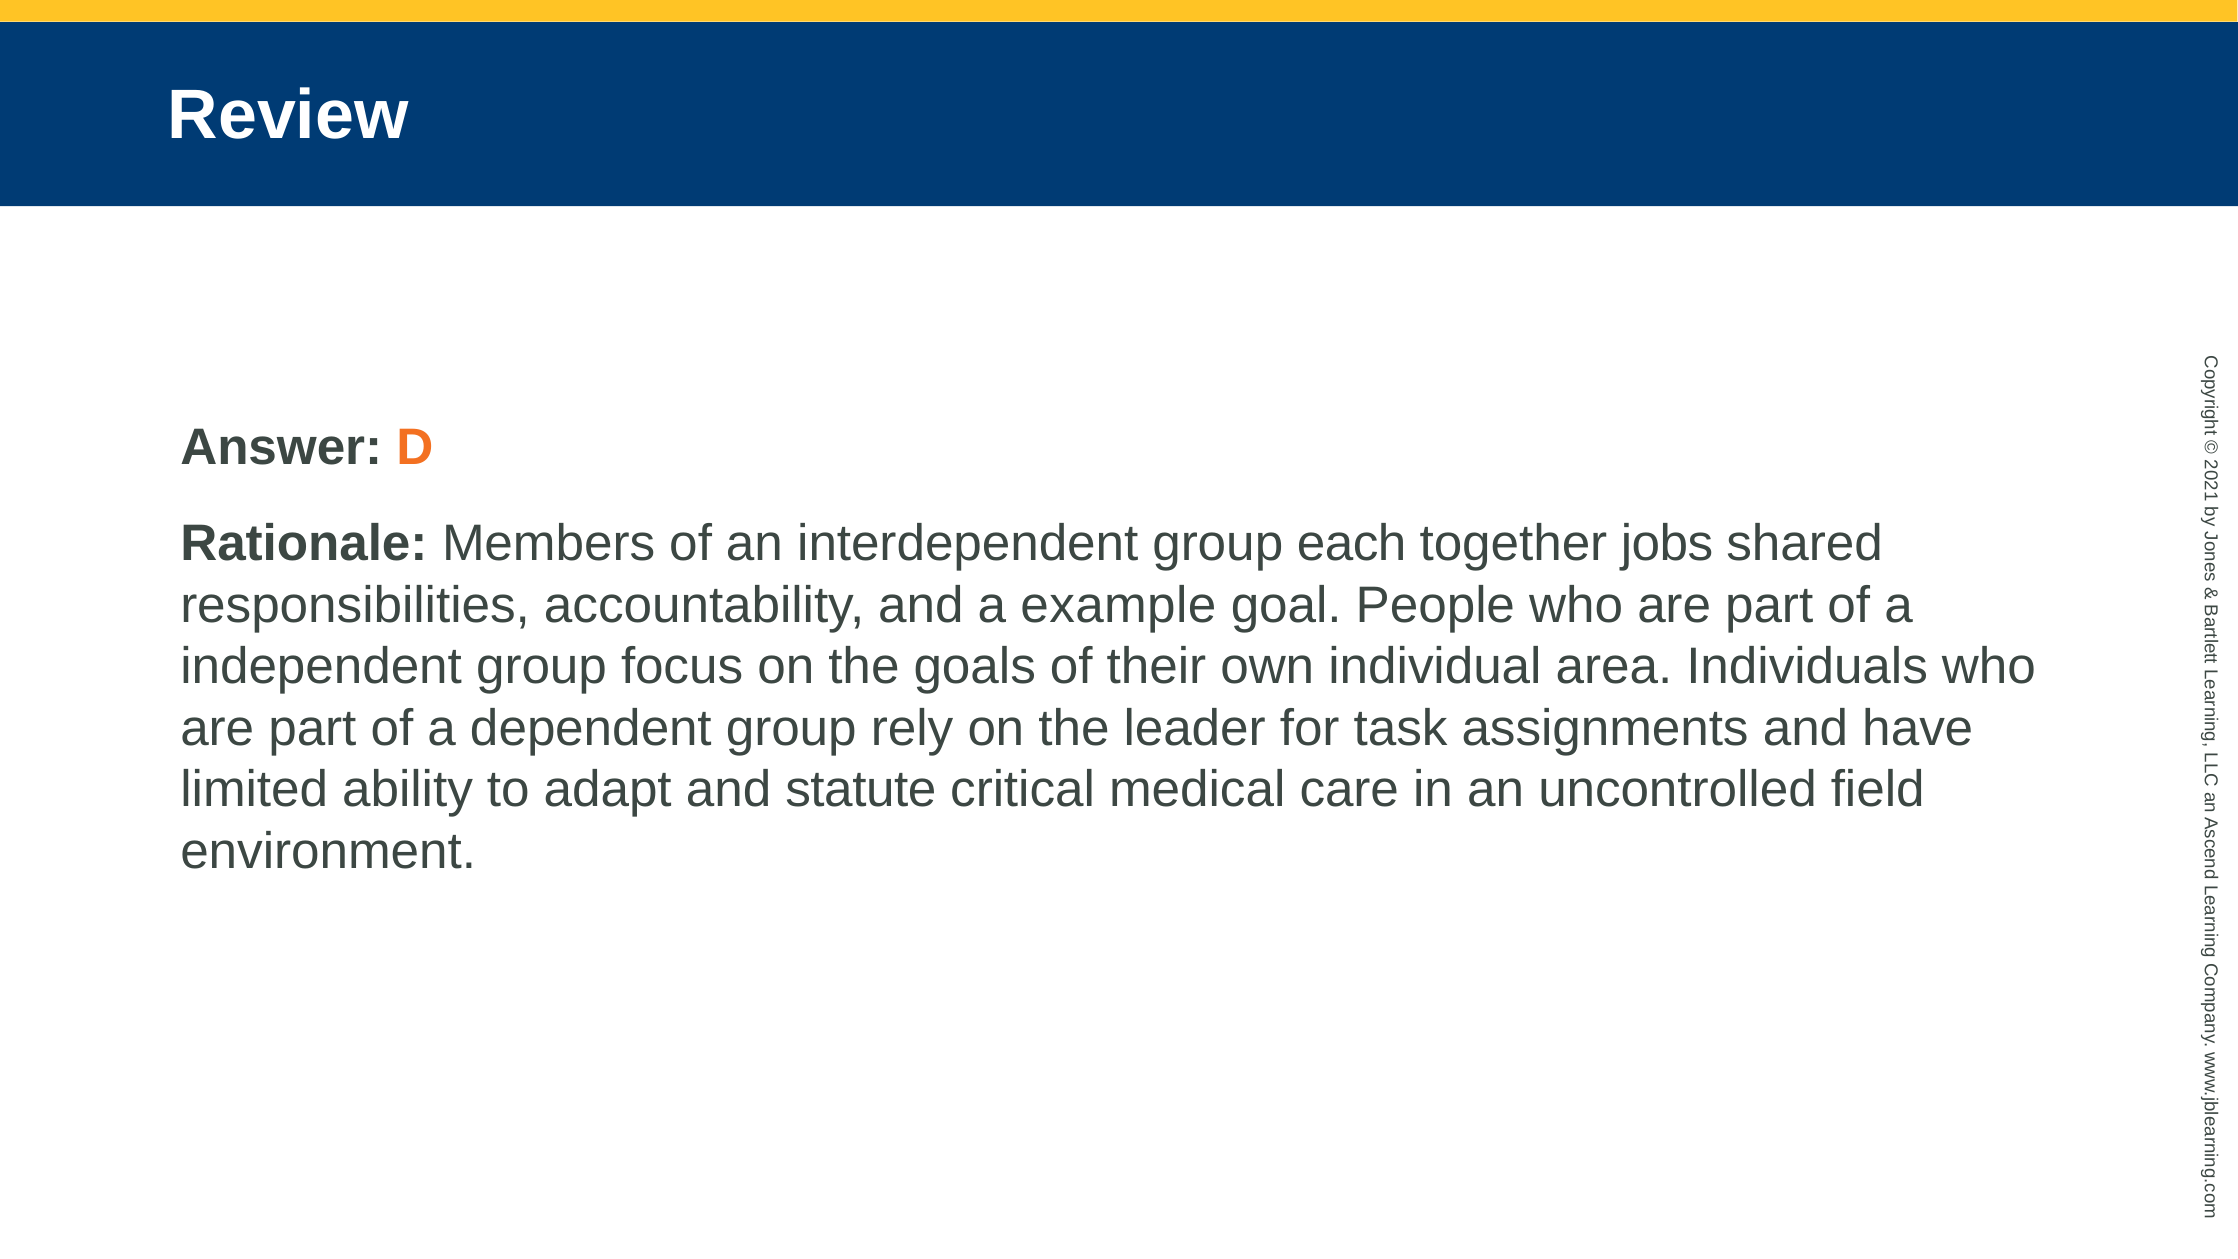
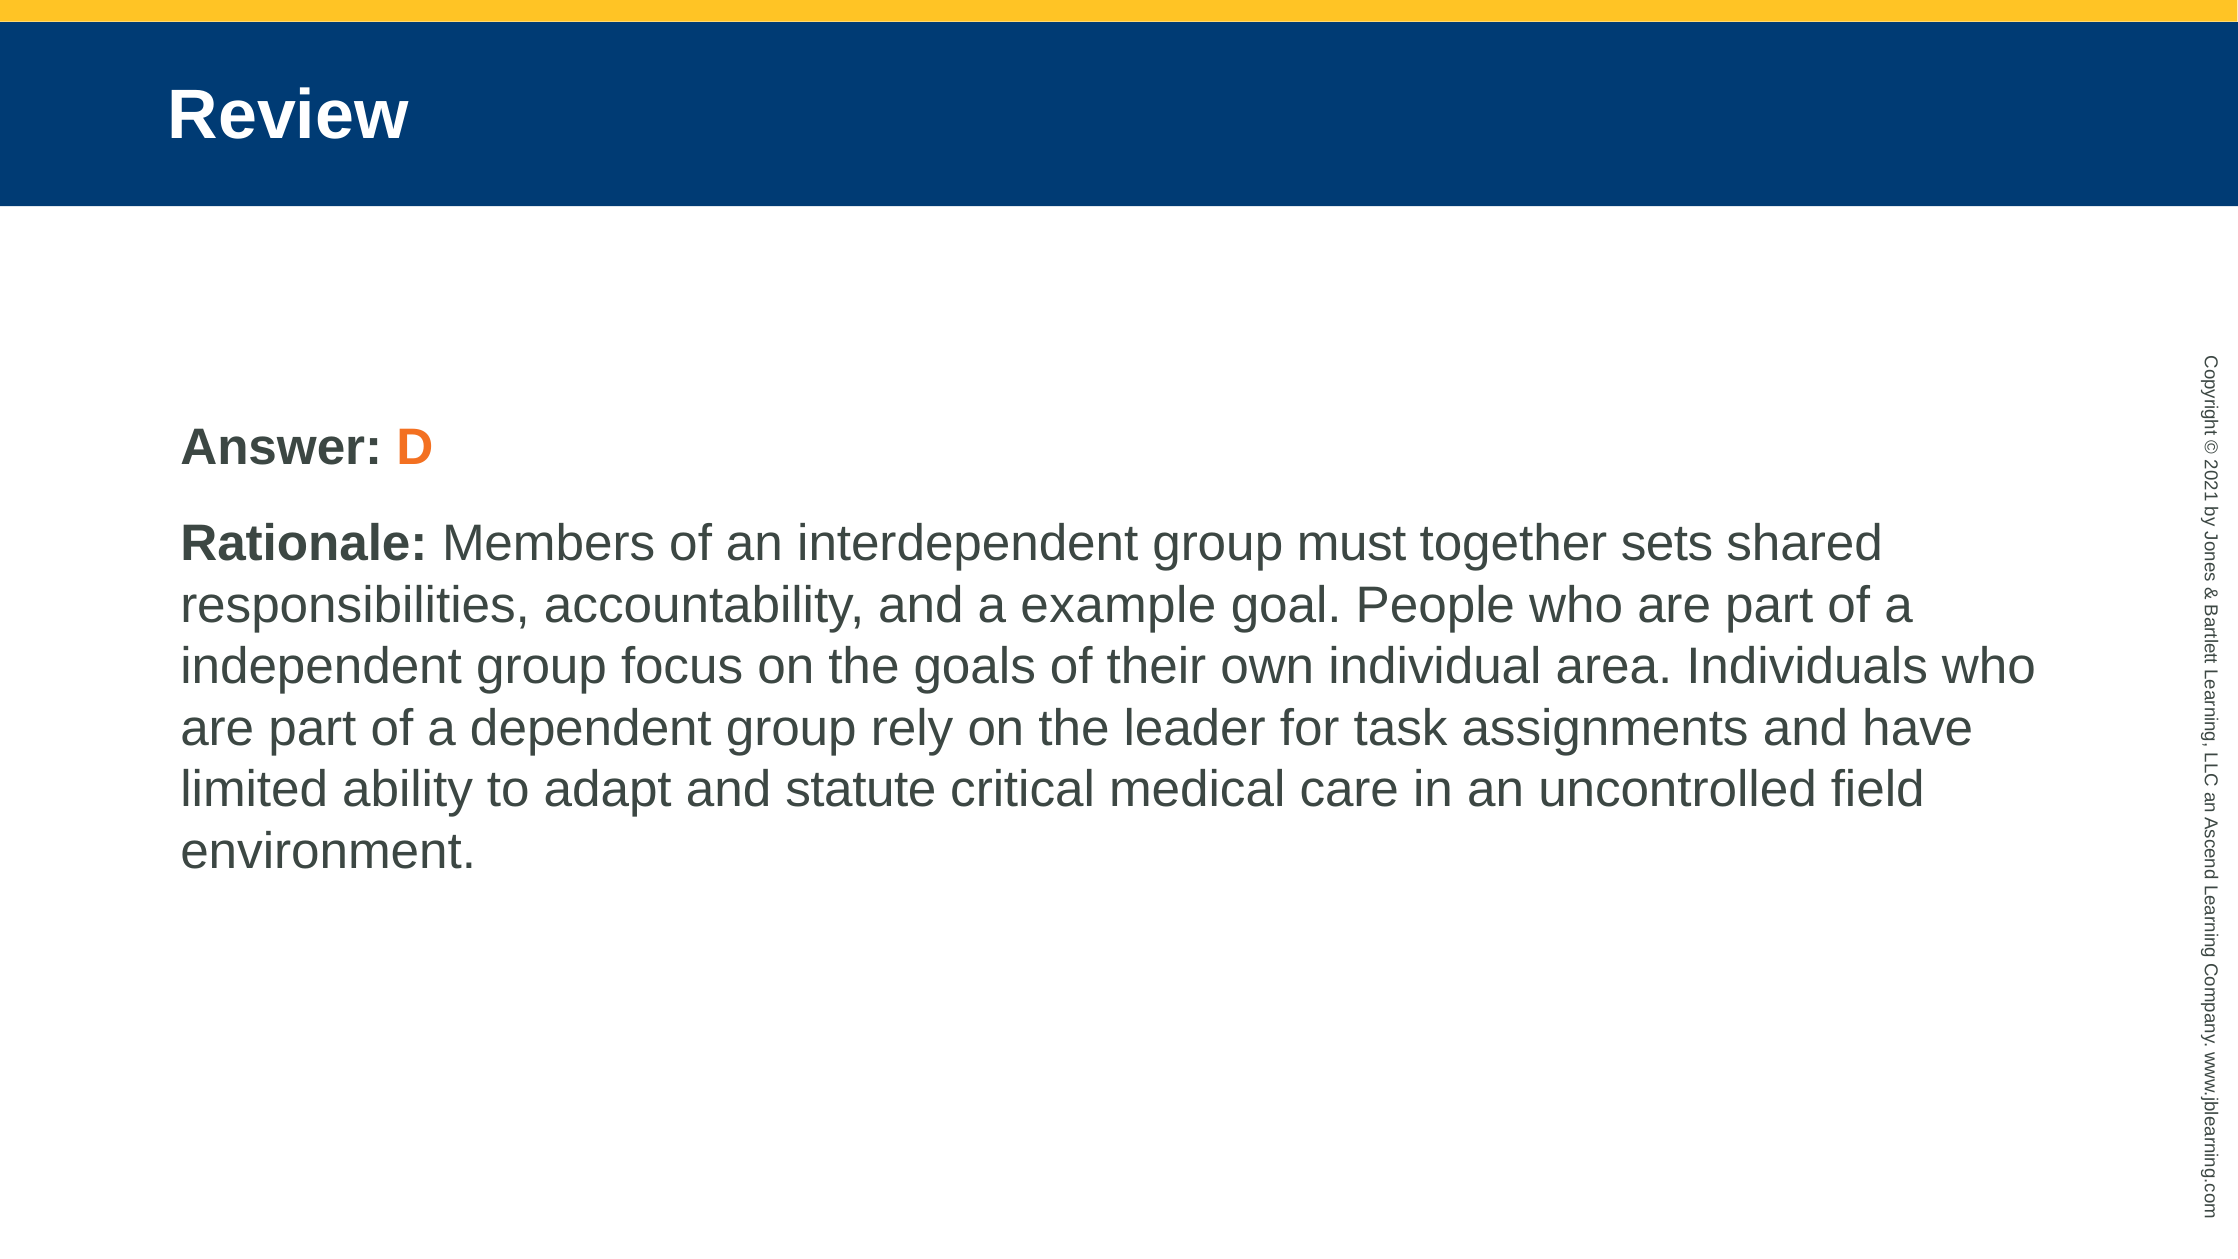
each: each -> must
jobs: jobs -> sets
